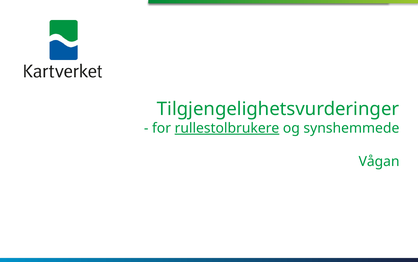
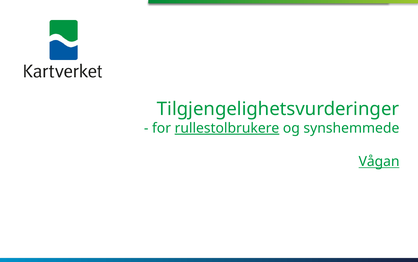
Vågan underline: none -> present
